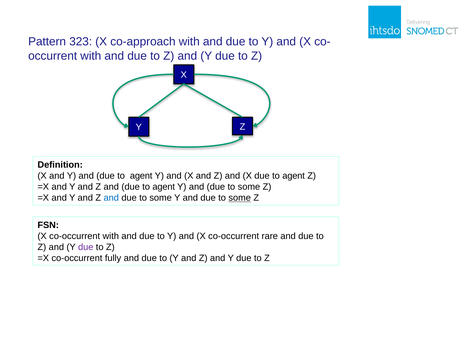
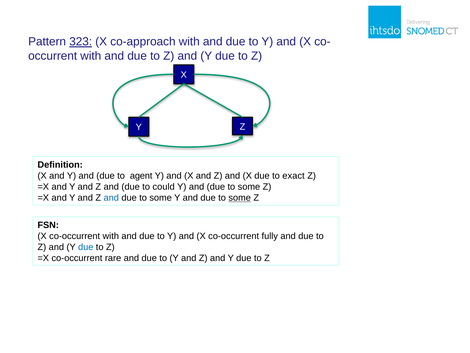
323 underline: none -> present
X due to agent: agent -> exact
agent at (164, 187): agent -> could
rare: rare -> fully
due at (86, 247) colour: purple -> blue
fully: fully -> rare
